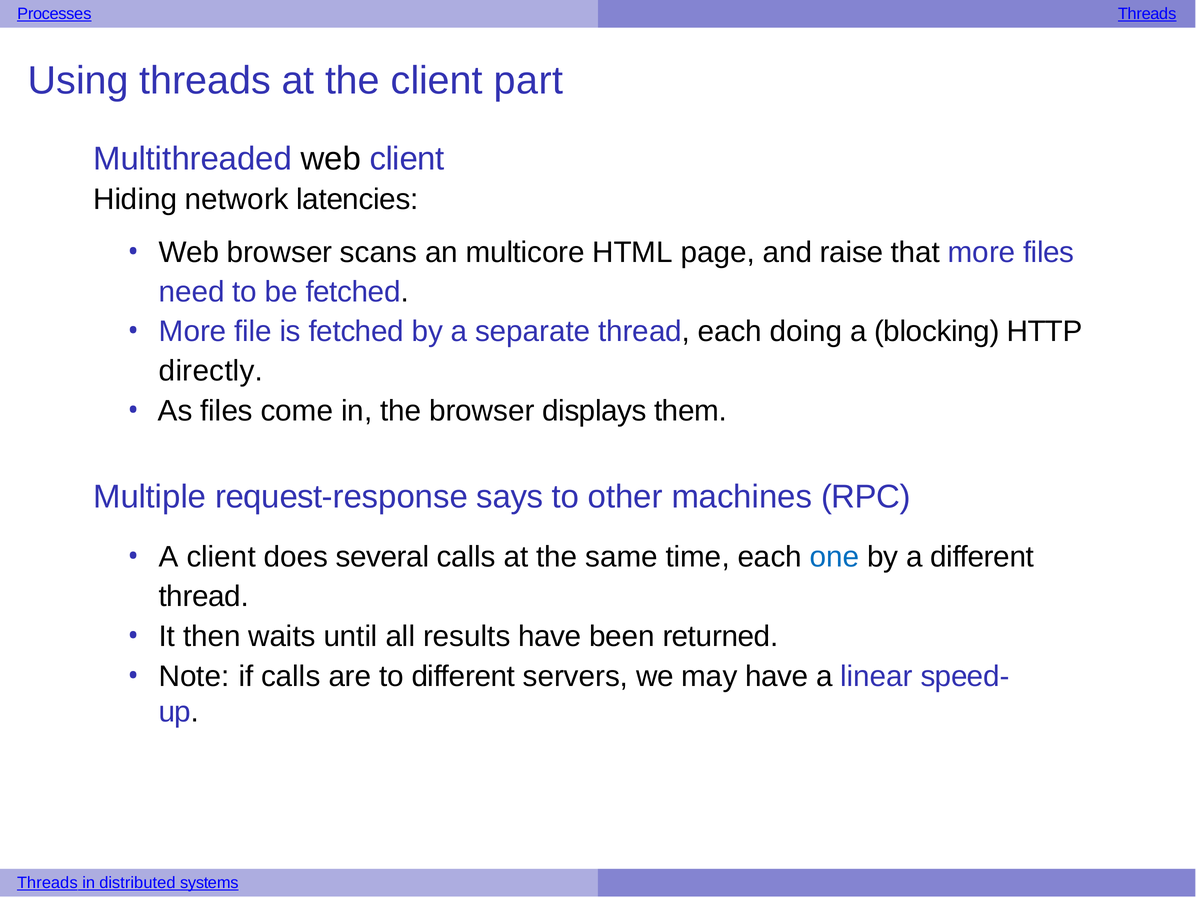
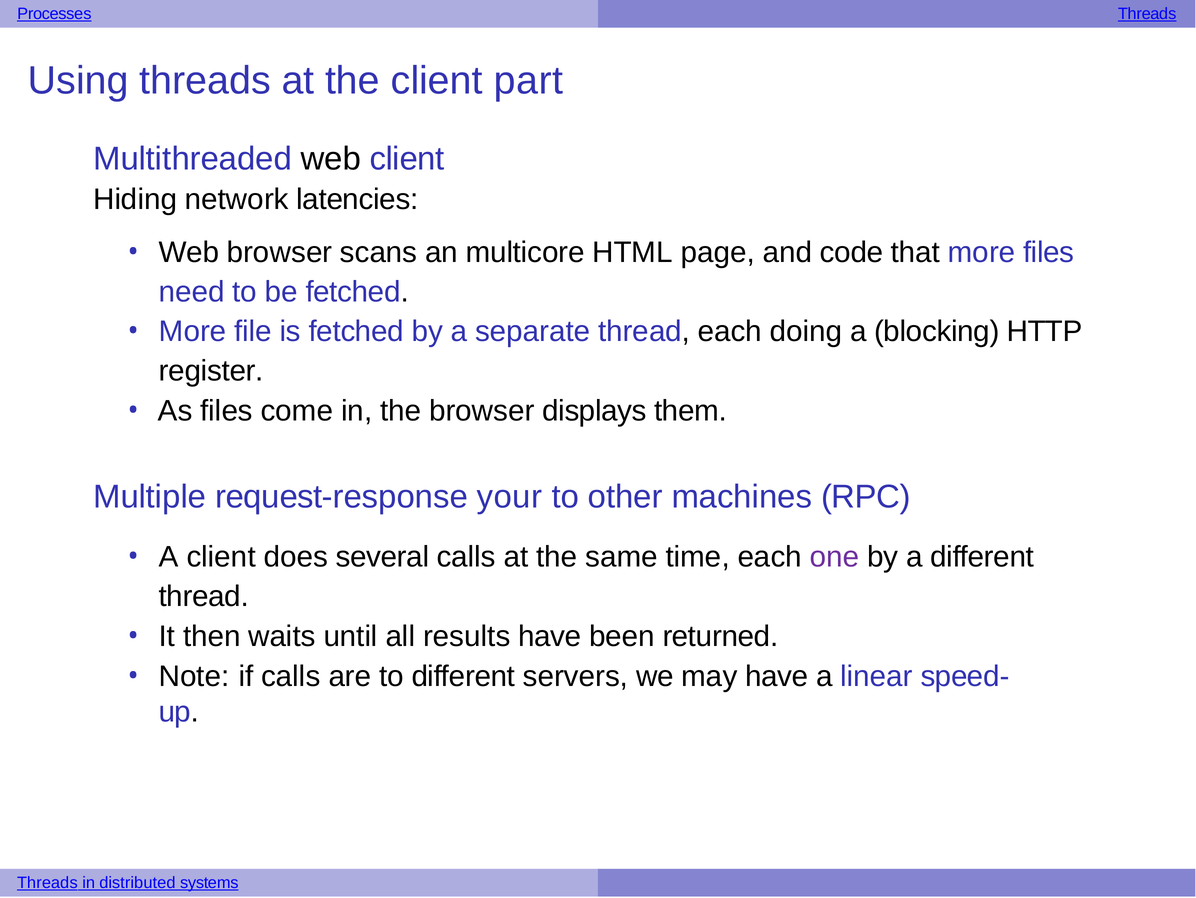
raise: raise -> code
directly: directly -> register
says: says -> your
one colour: blue -> purple
